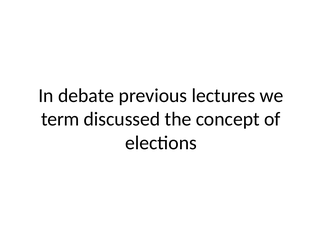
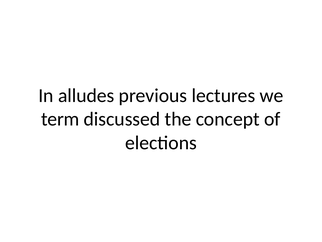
debate: debate -> alludes
